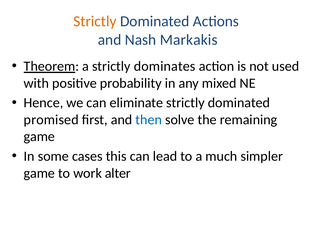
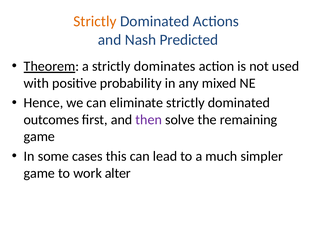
Markakis: Markakis -> Predicted
promised: promised -> outcomes
then colour: blue -> purple
